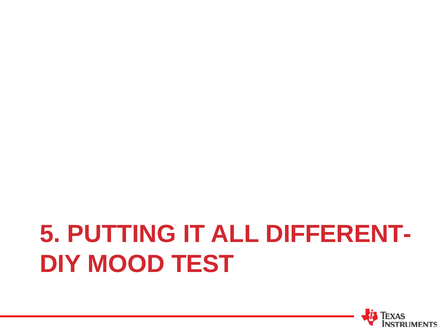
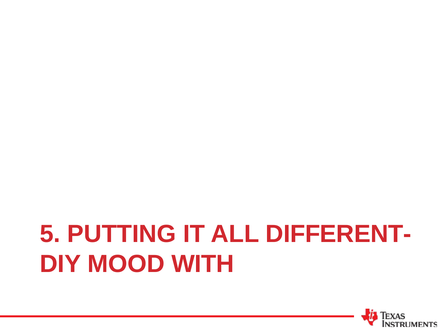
TEST: TEST -> WITH
